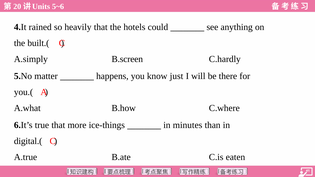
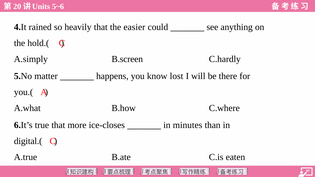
hotels: hotels -> easier
built.(: built.( -> hold.(
just: just -> lost
ice-things: ice-things -> ice-closes
